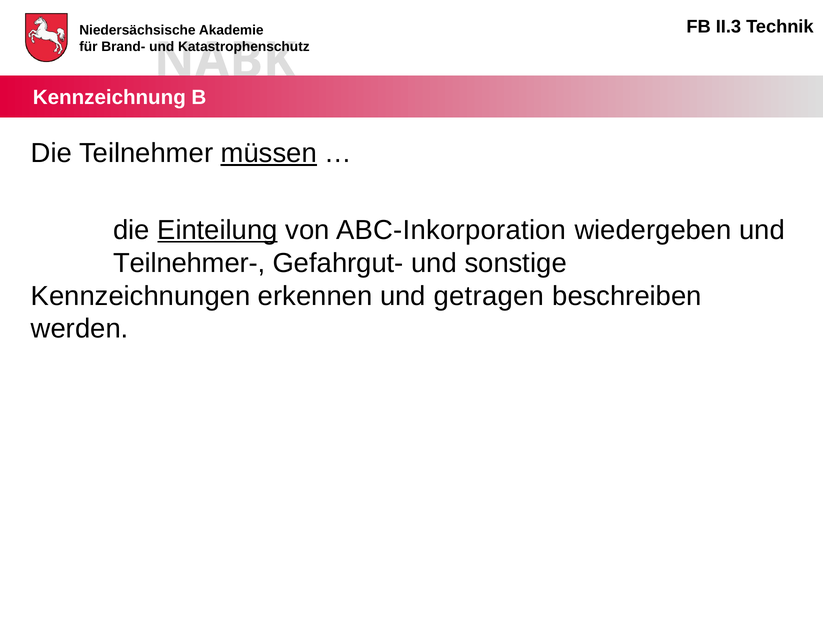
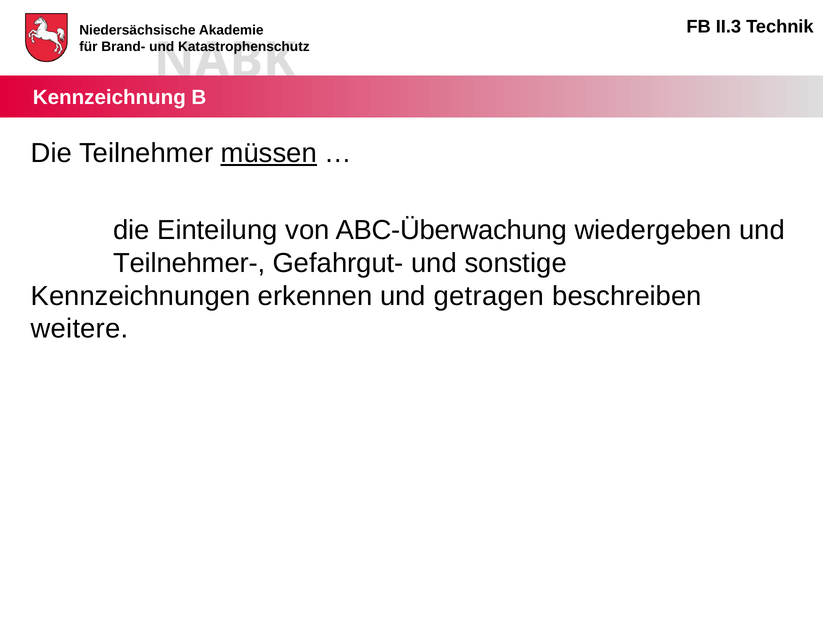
Einteilung underline: present -> none
ABC-Inkorporation: ABC-Inkorporation -> ABC-Überwachung
werden: werden -> weitere
